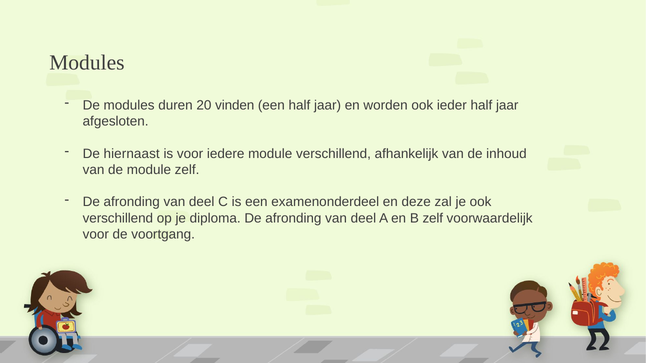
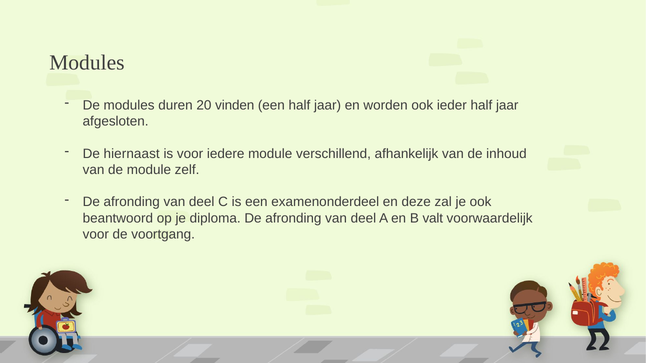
verschillend at (118, 218): verschillend -> beantwoord
B zelf: zelf -> valt
